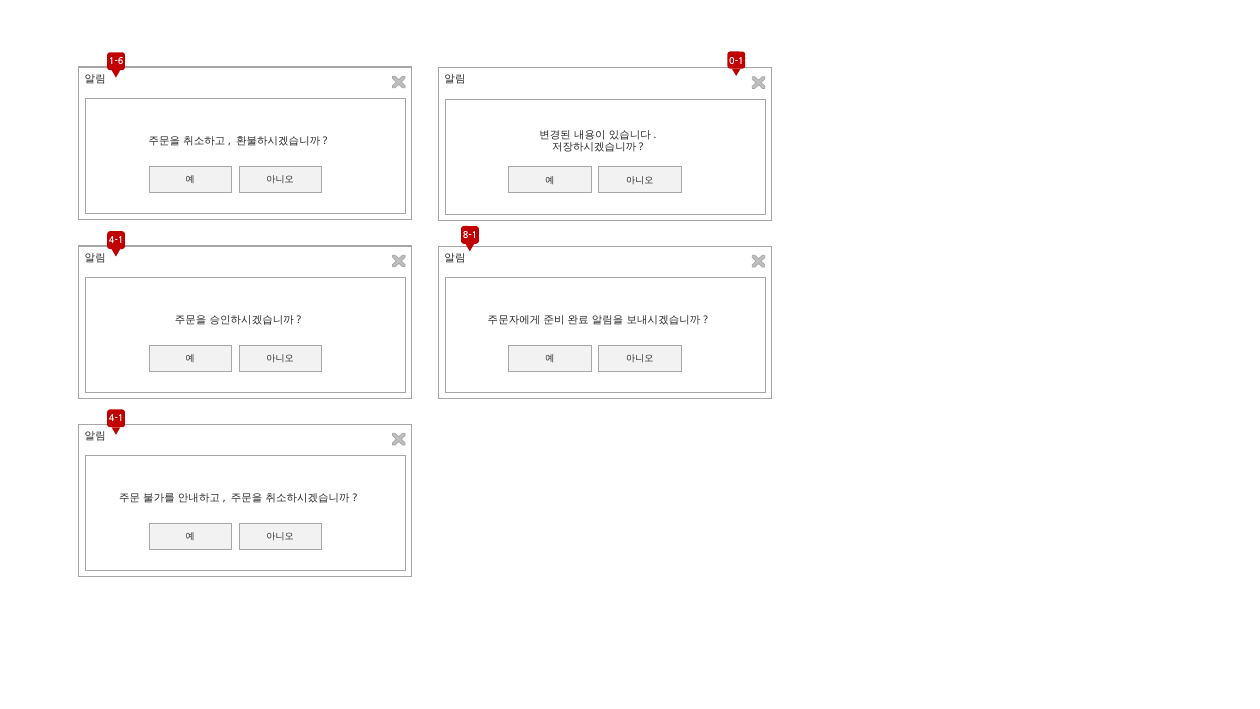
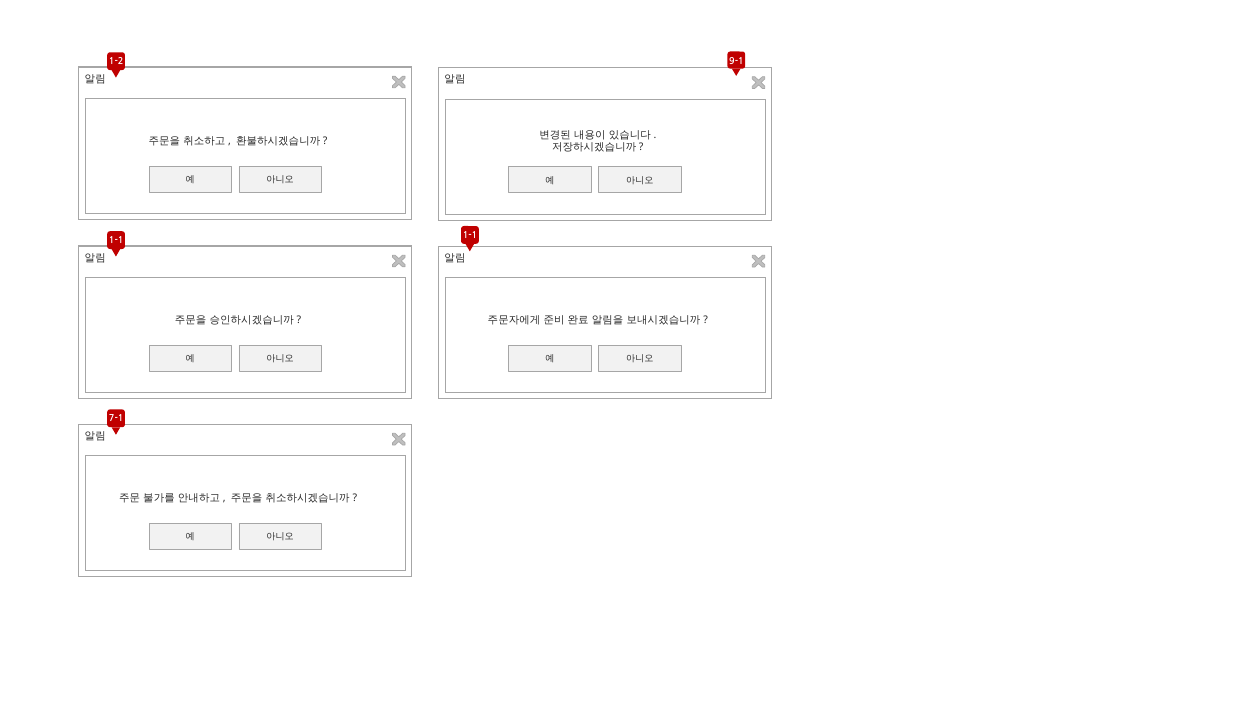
0-1: 0-1 -> 9-1
1-6: 1-6 -> 1-2
8-1 at (470, 235): 8-1 -> 1-1
4-1 at (116, 241): 4-1 -> 1-1
4-1 at (116, 419): 4-1 -> 7-1
